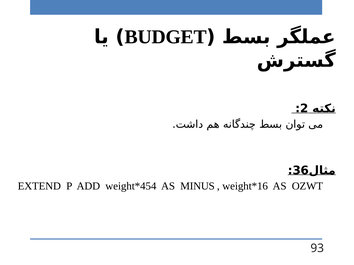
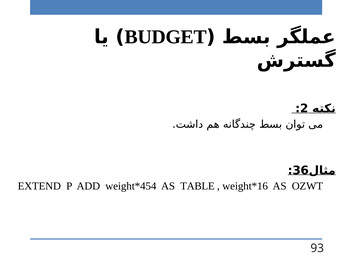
MINUS: MINUS -> TABLE
